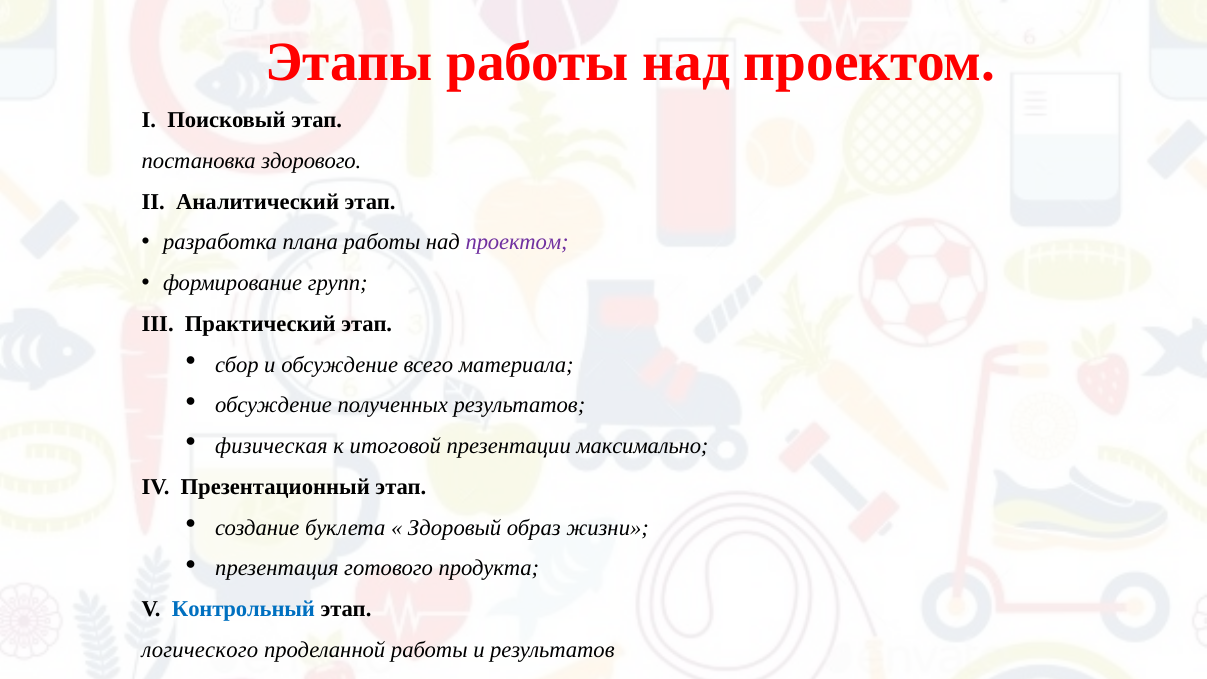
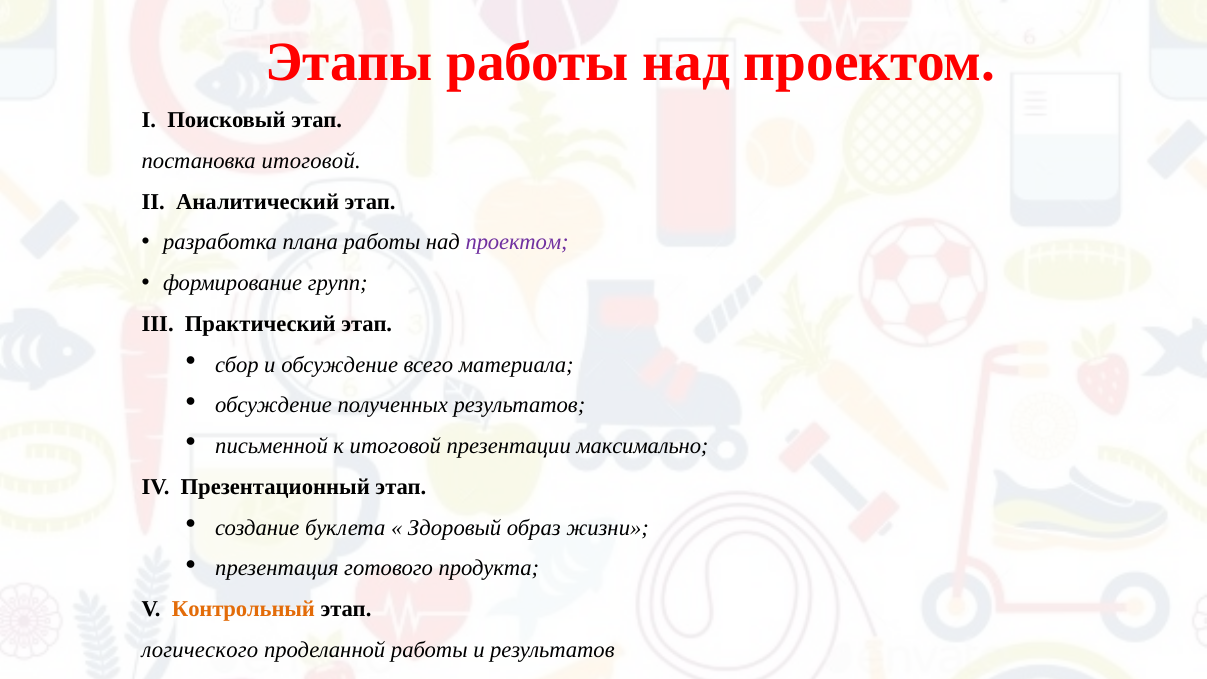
постановка здорового: здорового -> итоговой
физическая: физическая -> письменной
Контрольный colour: blue -> orange
